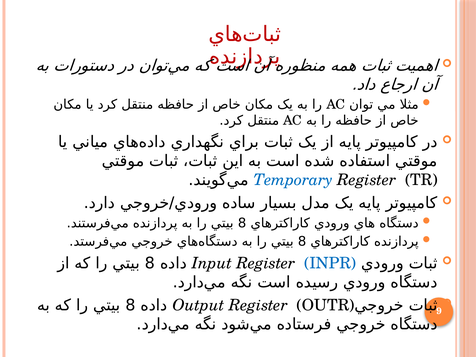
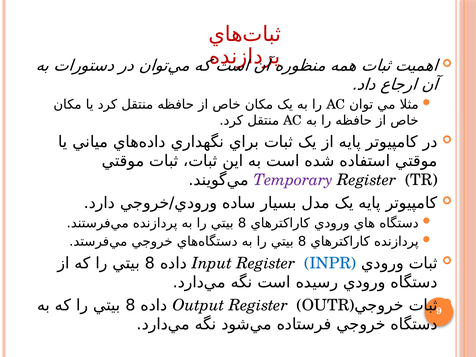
Temporary colour: blue -> purple
